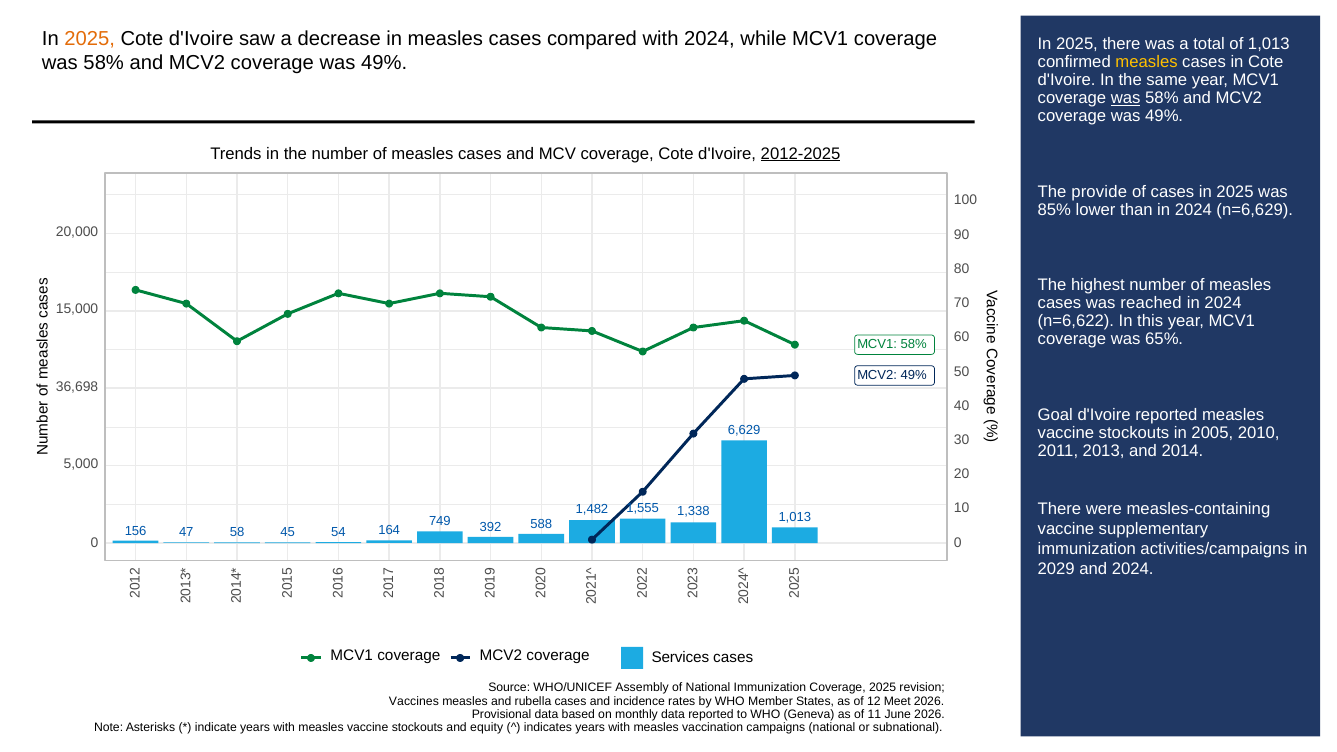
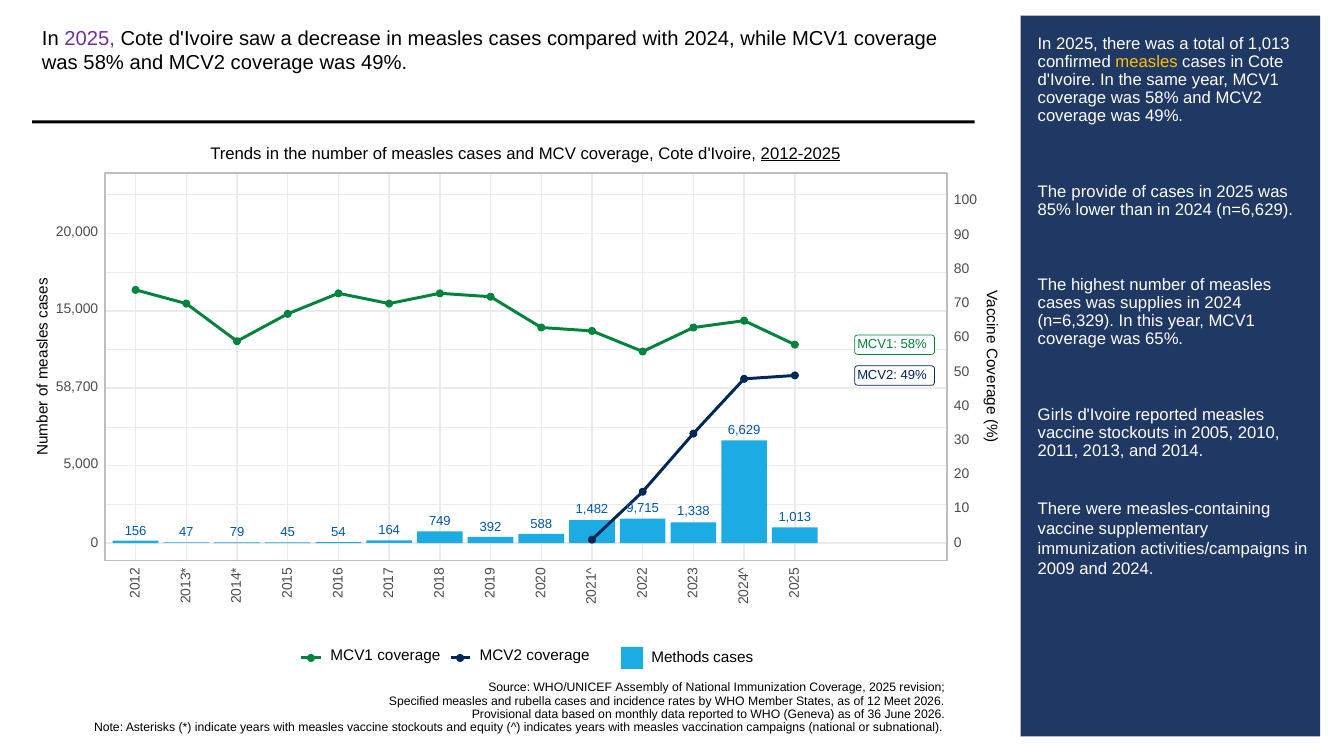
2025 at (90, 39) colour: orange -> purple
was at (1126, 98) underline: present -> none
reached: reached -> supplies
n=6,622: n=6,622 -> n=6,329
36,698: 36,698 -> 58,700
Goal: Goal -> Girls
1,555: 1,555 -> 9,715
58: 58 -> 79
2029: 2029 -> 2009
Services: Services -> Methods
Vaccines: Vaccines -> Specified
11: 11 -> 36
